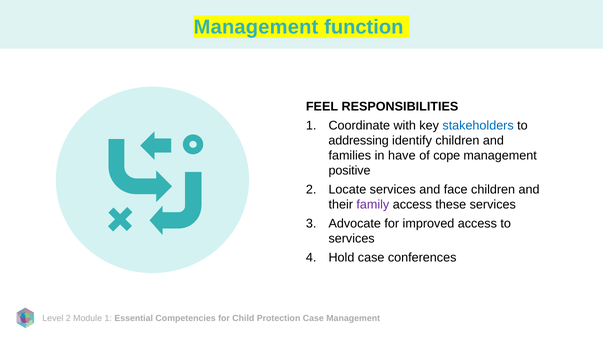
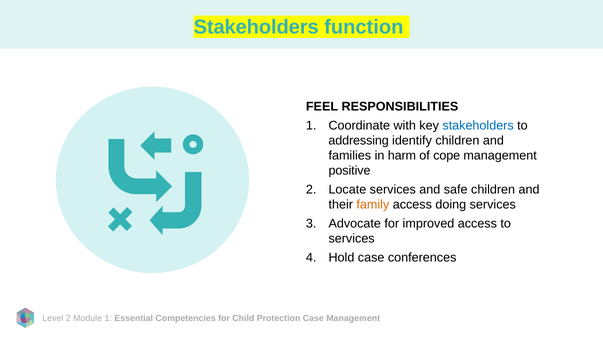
Management at (256, 27): Management -> Stakeholders
have: have -> harm
face: face -> safe
family colour: purple -> orange
these: these -> doing
